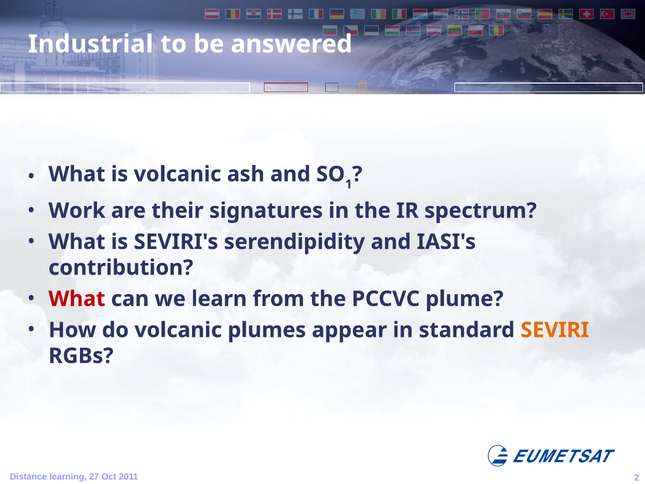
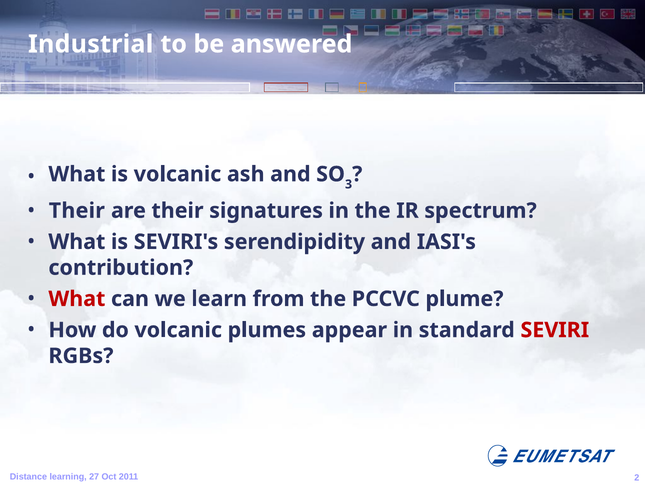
1: 1 -> 3
Work at (77, 211): Work -> Their
SEVIRI colour: orange -> red
